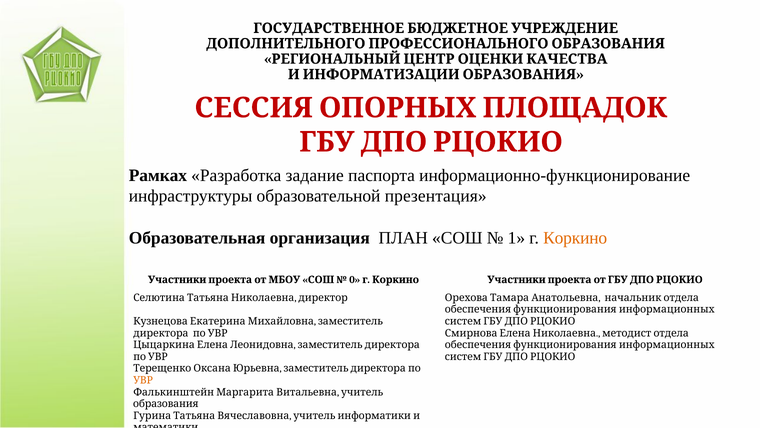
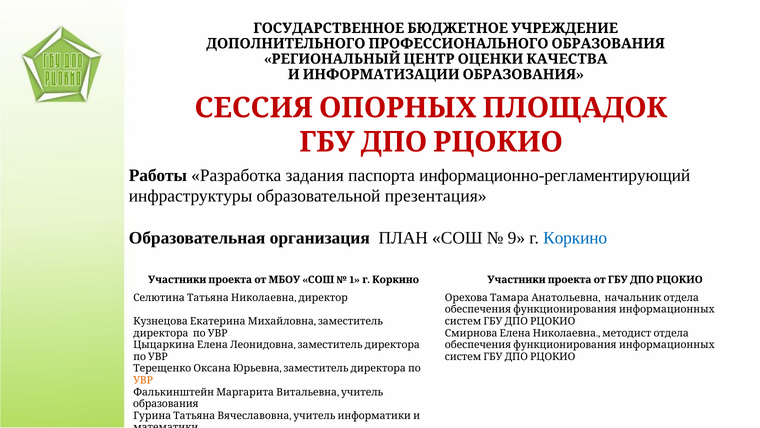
Рамках: Рамках -> Работы
задание: задание -> задания
информационно-функционирование: информационно-функционирование -> информационно-регламентирующий
1: 1 -> 9
Коркино at (575, 238) colour: orange -> blue
0: 0 -> 1
